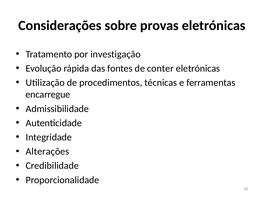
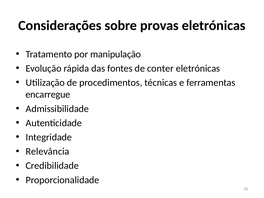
investigação: investigação -> manipulação
Alterações: Alterações -> Relevância
